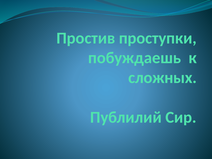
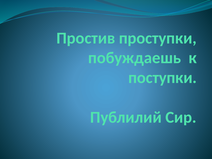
сложных: сложных -> поступки
